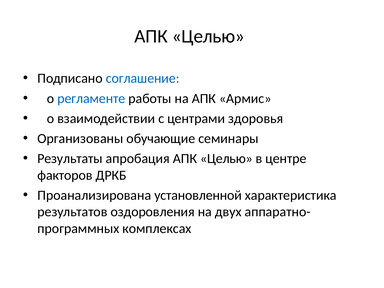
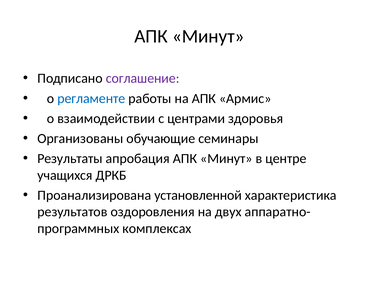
Целью at (208, 36): Целью -> Минут
соглашение colour: blue -> purple
апробация АПК Целью: Целью -> Минут
факторов: факторов -> учащихся
